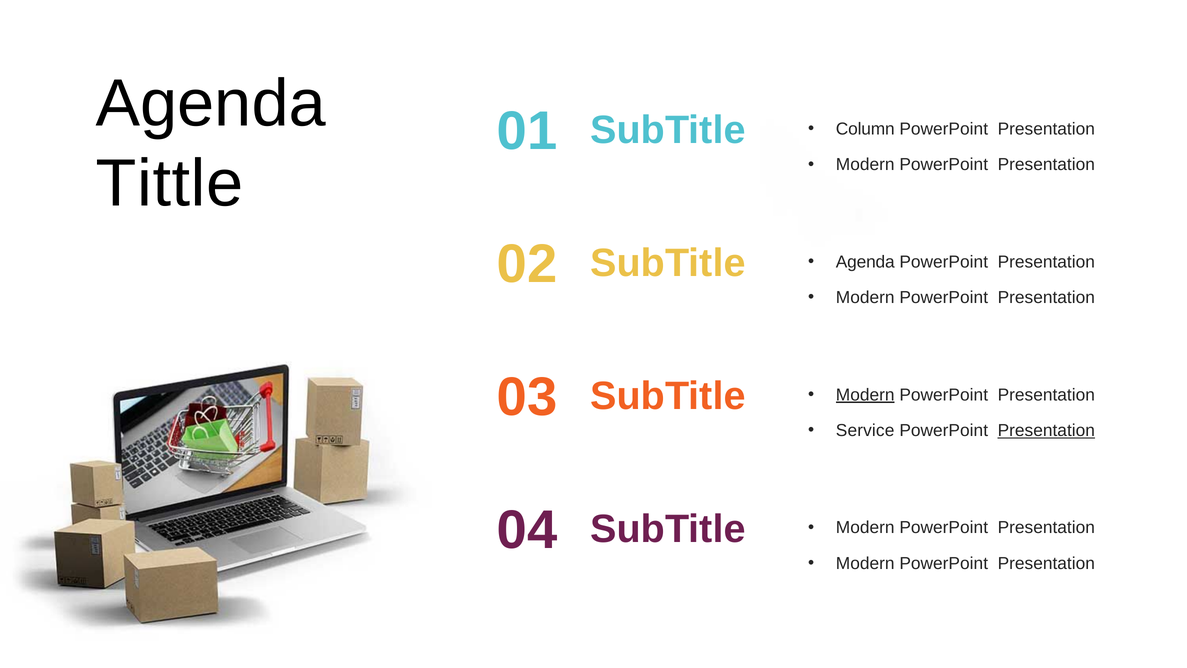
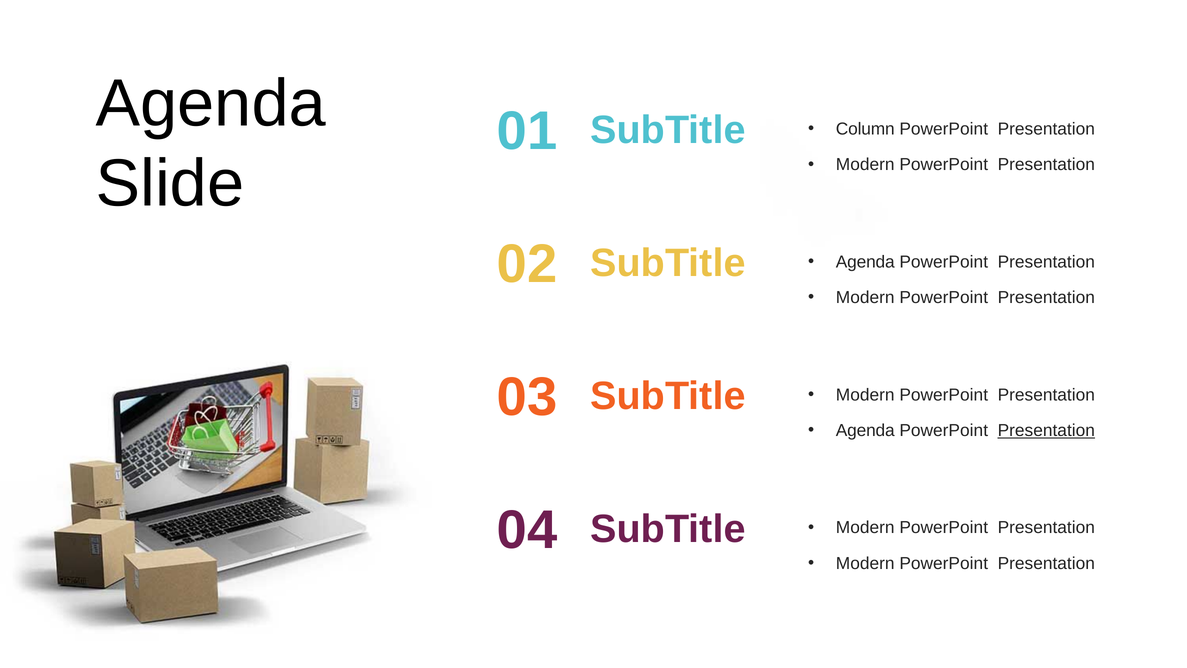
Tittle: Tittle -> Slide
Modern at (865, 395) underline: present -> none
Service at (865, 430): Service -> Agenda
